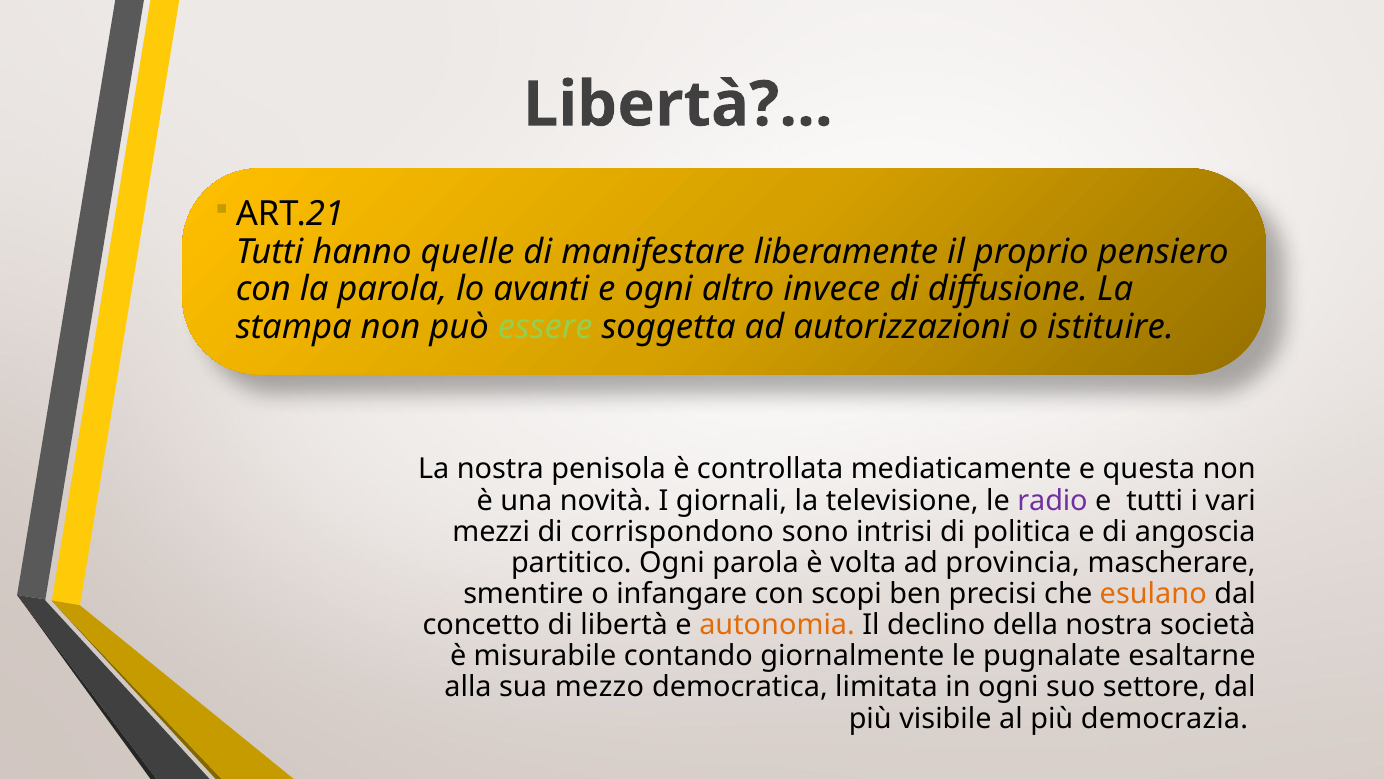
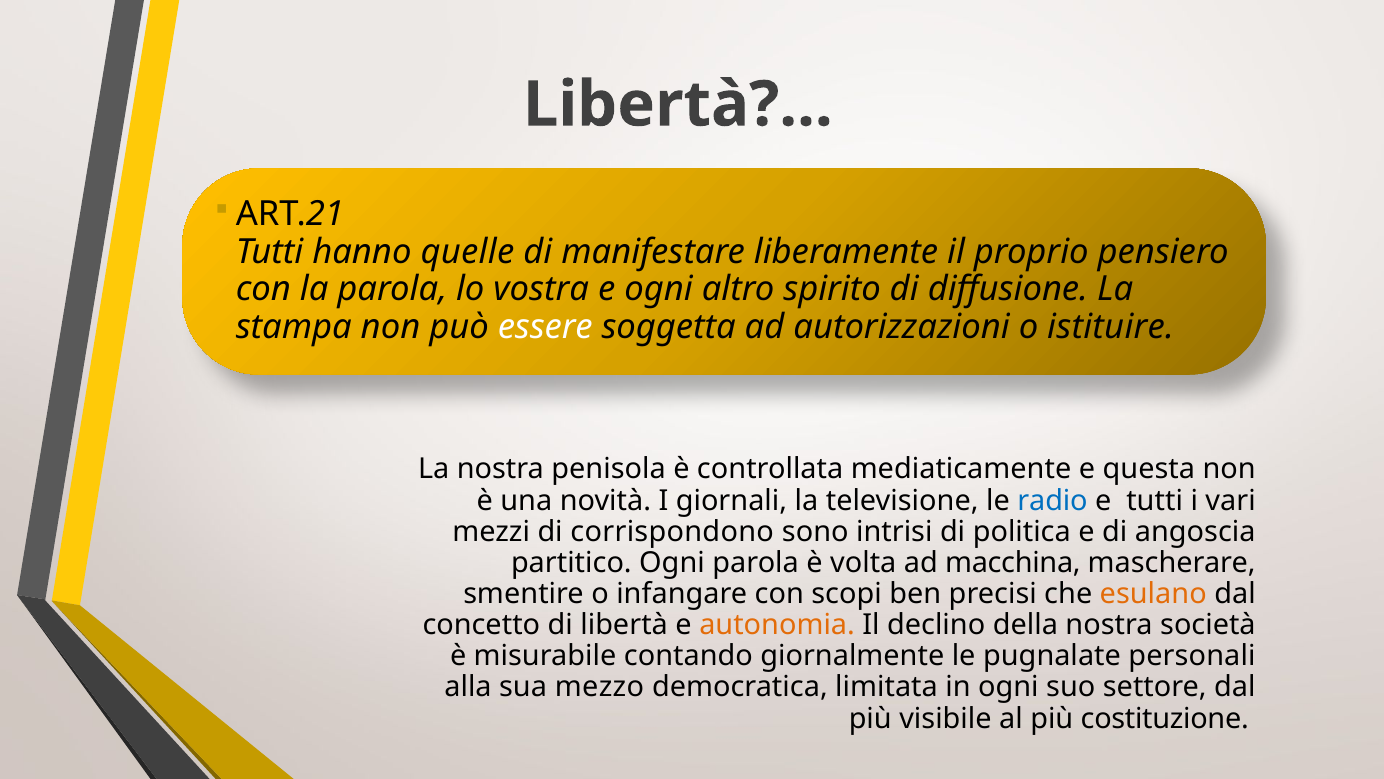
avanti: avanti -> vostra
invece: invece -> spirito
essere colour: light green -> white
radio colour: purple -> blue
provincia: provincia -> macchina
esaltarne: esaltarne -> personali
democrazia: democrazia -> costituzione
